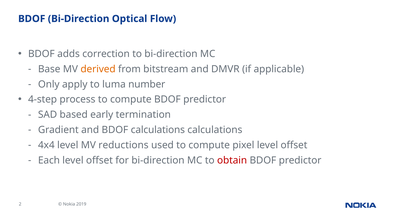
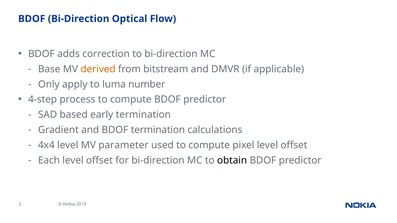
BDOF calculations: calculations -> termination
reductions: reductions -> parameter
obtain colour: red -> black
